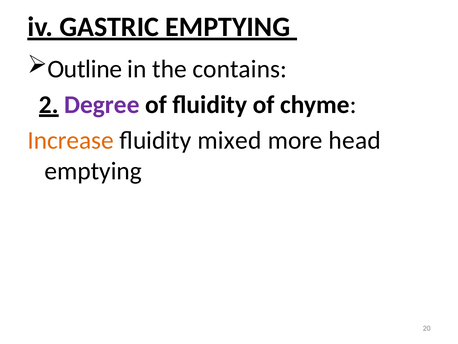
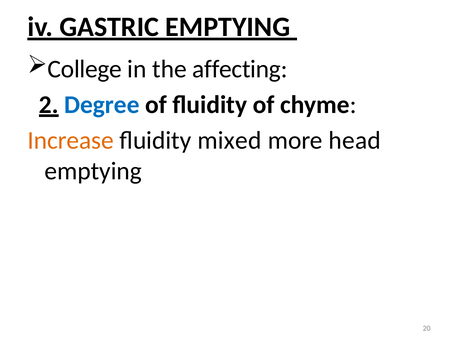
Outline: Outline -> College
contains: contains -> affecting
Degree colour: purple -> blue
